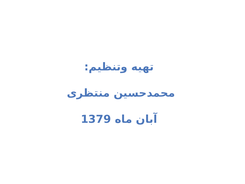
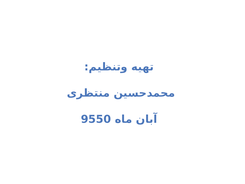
1379: 1379 -> 9550
